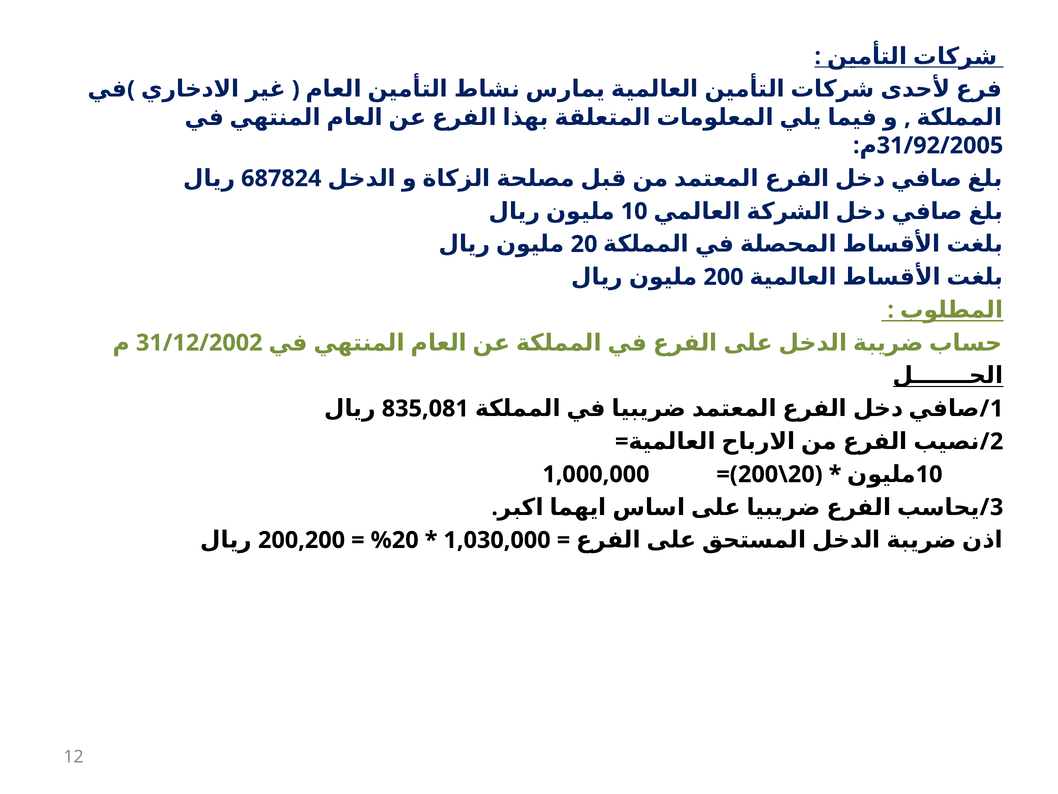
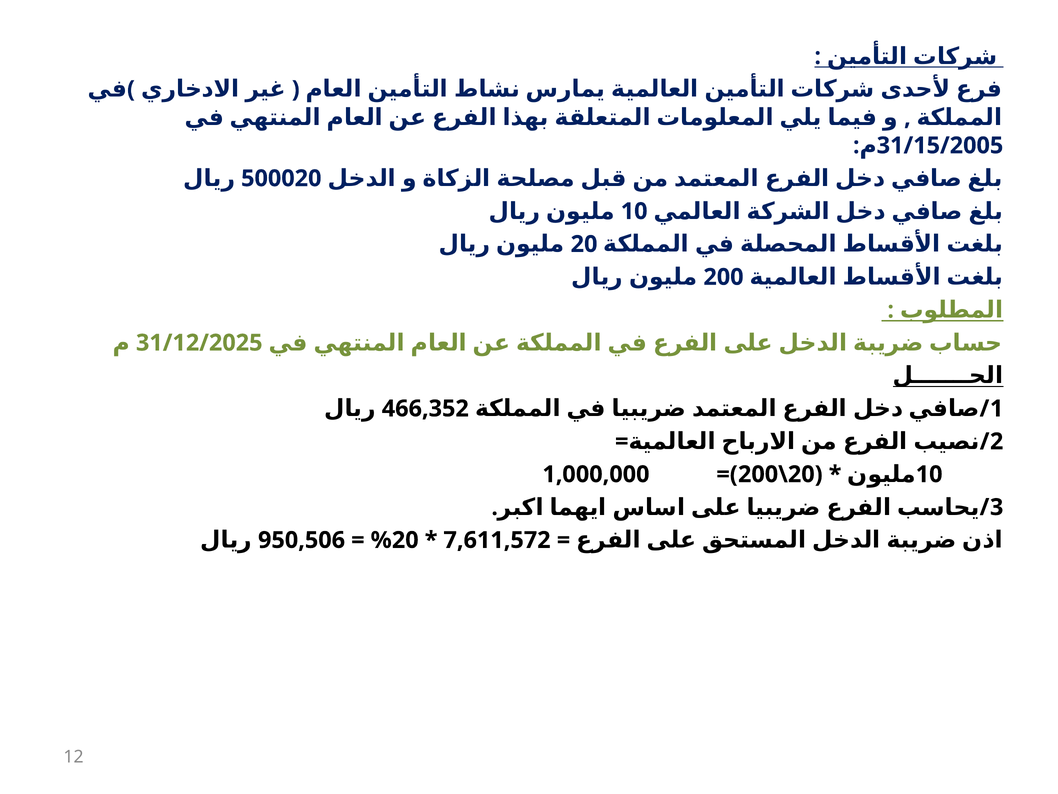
31/92/2005: 31/92/2005 -> 31/15/2005
687824: 687824 -> 500020
31/12/2002: 31/12/2002 -> 31/12/2025
835,081: 835,081 -> 466,352
200,200: 200,200 -> 950,506
1,030,000: 1,030,000 -> 7,611,572
